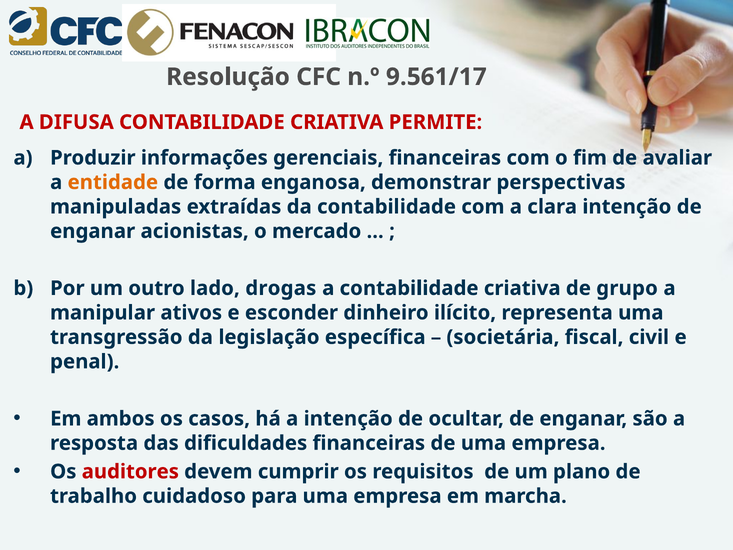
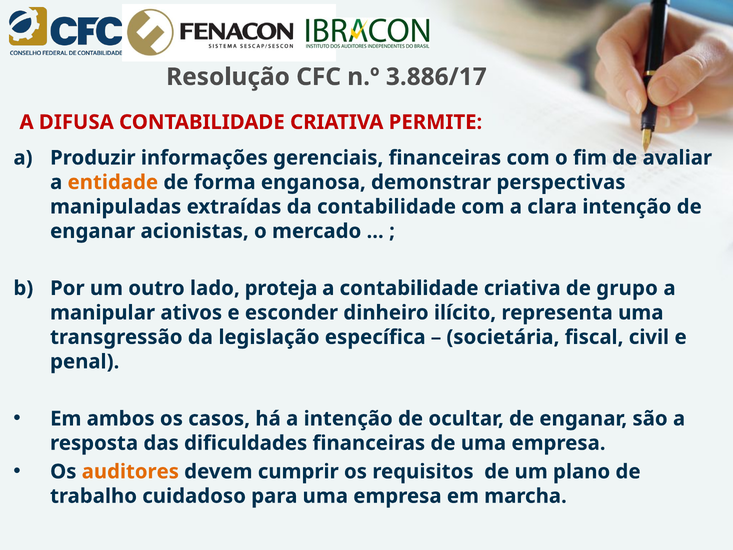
9.561/17: 9.561/17 -> 3.886/17
drogas: drogas -> proteja
auditores colour: red -> orange
